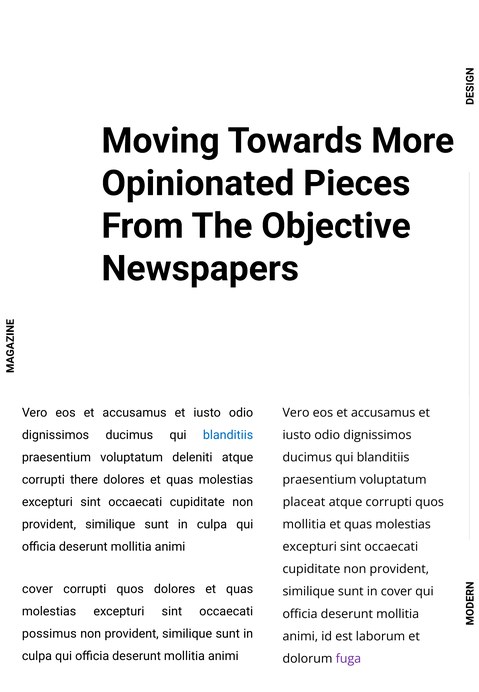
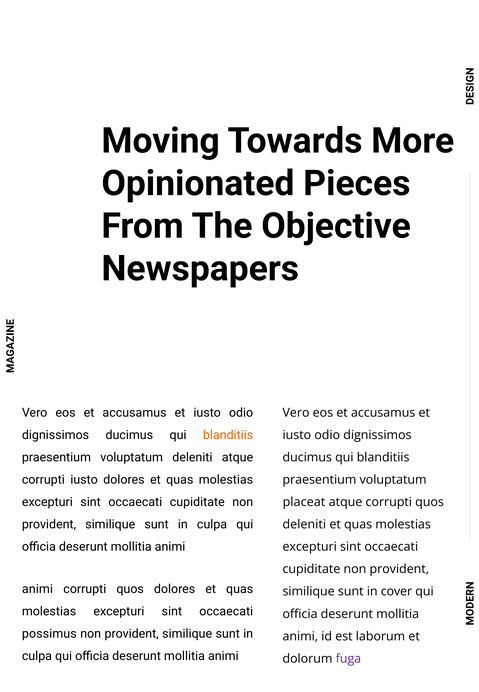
blanditiis at (228, 435) colour: blue -> orange
corrupti there: there -> iusto
mollitia at (304, 524): mollitia -> deleniti
cover at (38, 589): cover -> animi
